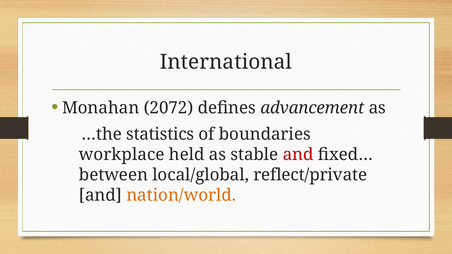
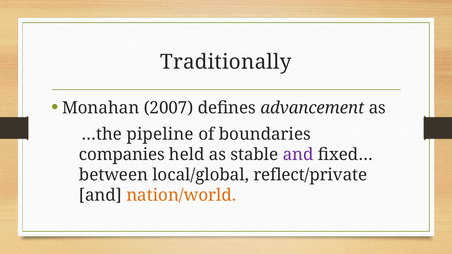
International: International -> Traditionally
2072: 2072 -> 2007
statistics: statistics -> pipeline
workplace: workplace -> companies
and at (298, 155) colour: red -> purple
